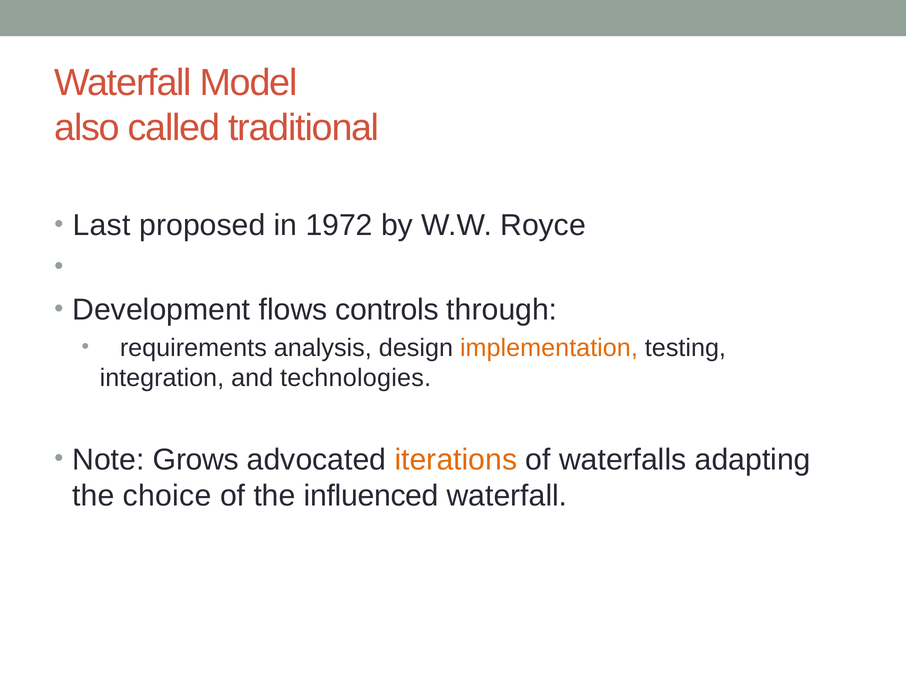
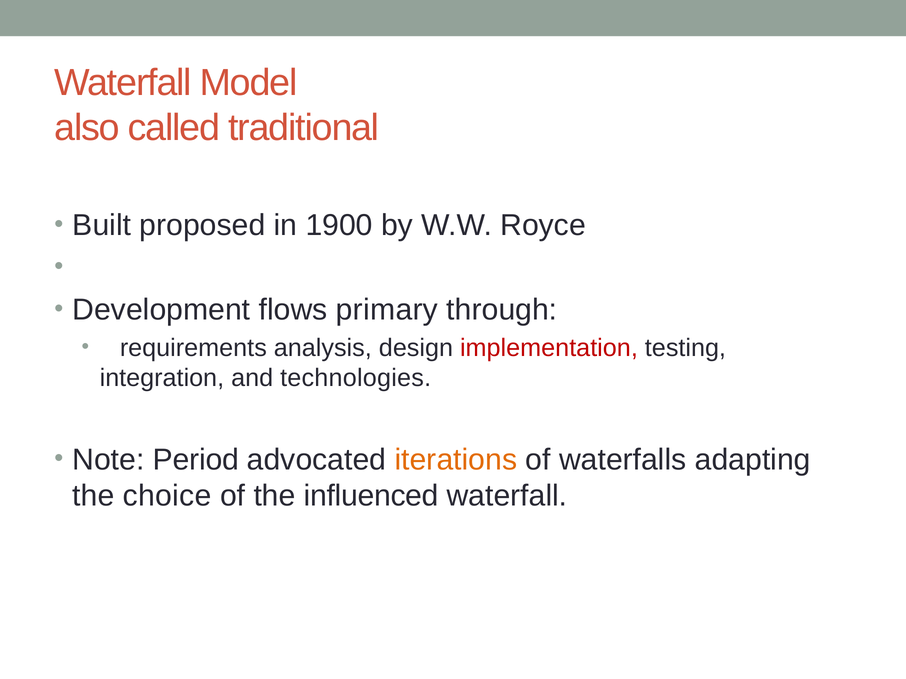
Last: Last -> Built
1972: 1972 -> 1900
controls: controls -> primary
implementation colour: orange -> red
Grows: Grows -> Period
